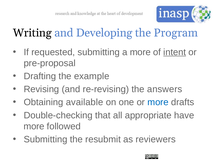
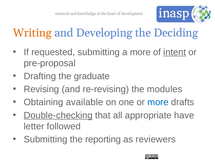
Writing colour: black -> orange
Program: Program -> Deciding
example: example -> graduate
answers: answers -> modules
Double-checking underline: none -> present
more at (34, 127): more -> letter
resubmit: resubmit -> reporting
